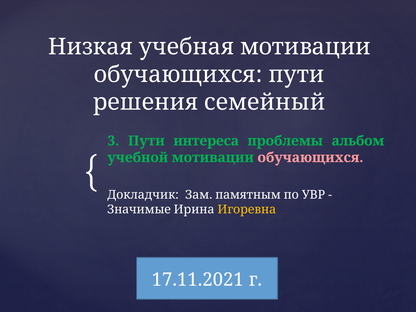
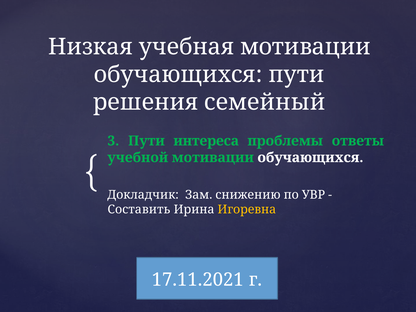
альбом: альбом -> ответы
обучающихся at (310, 158) colour: pink -> white
памятным: памятным -> снижению
Значимые: Значимые -> Составить
